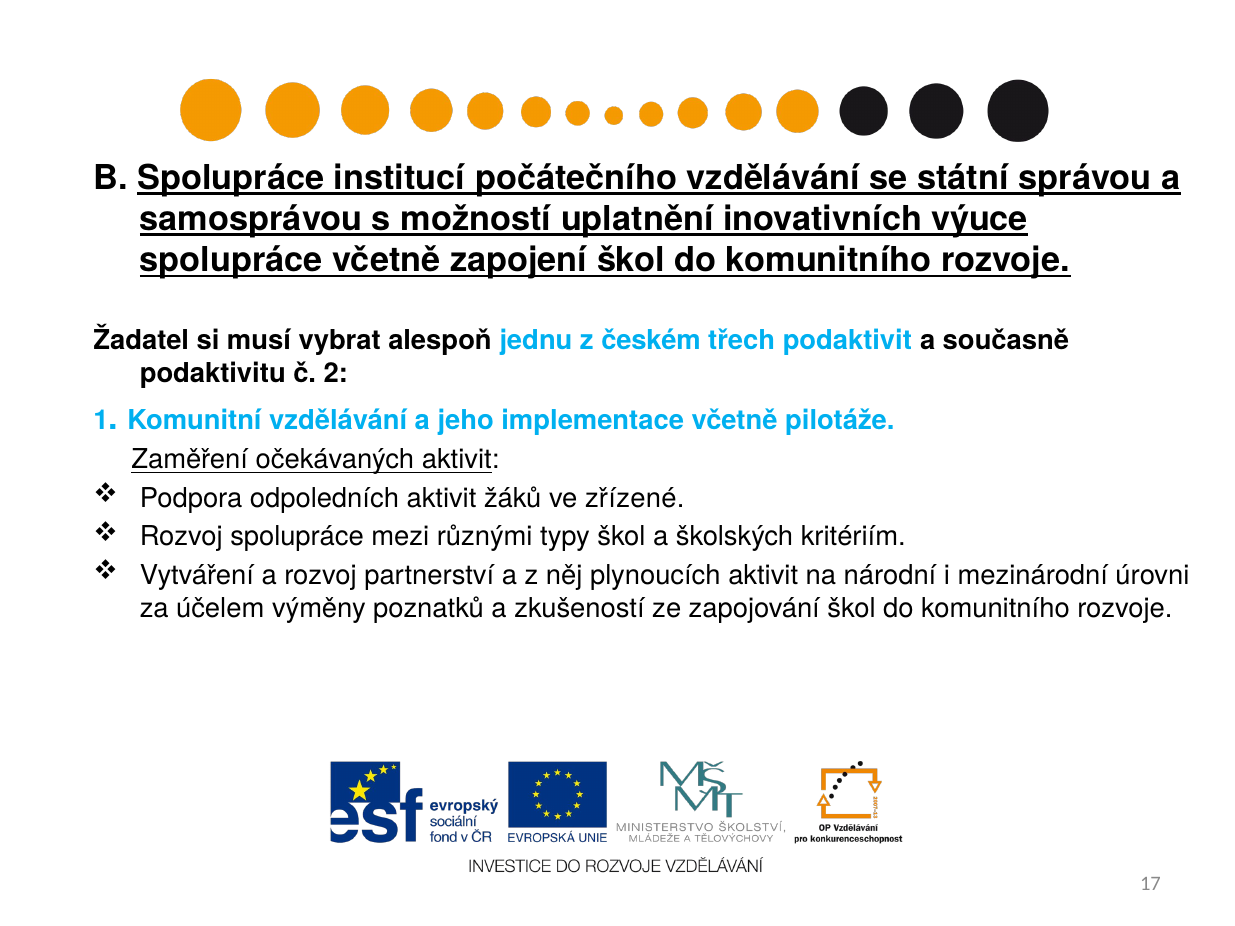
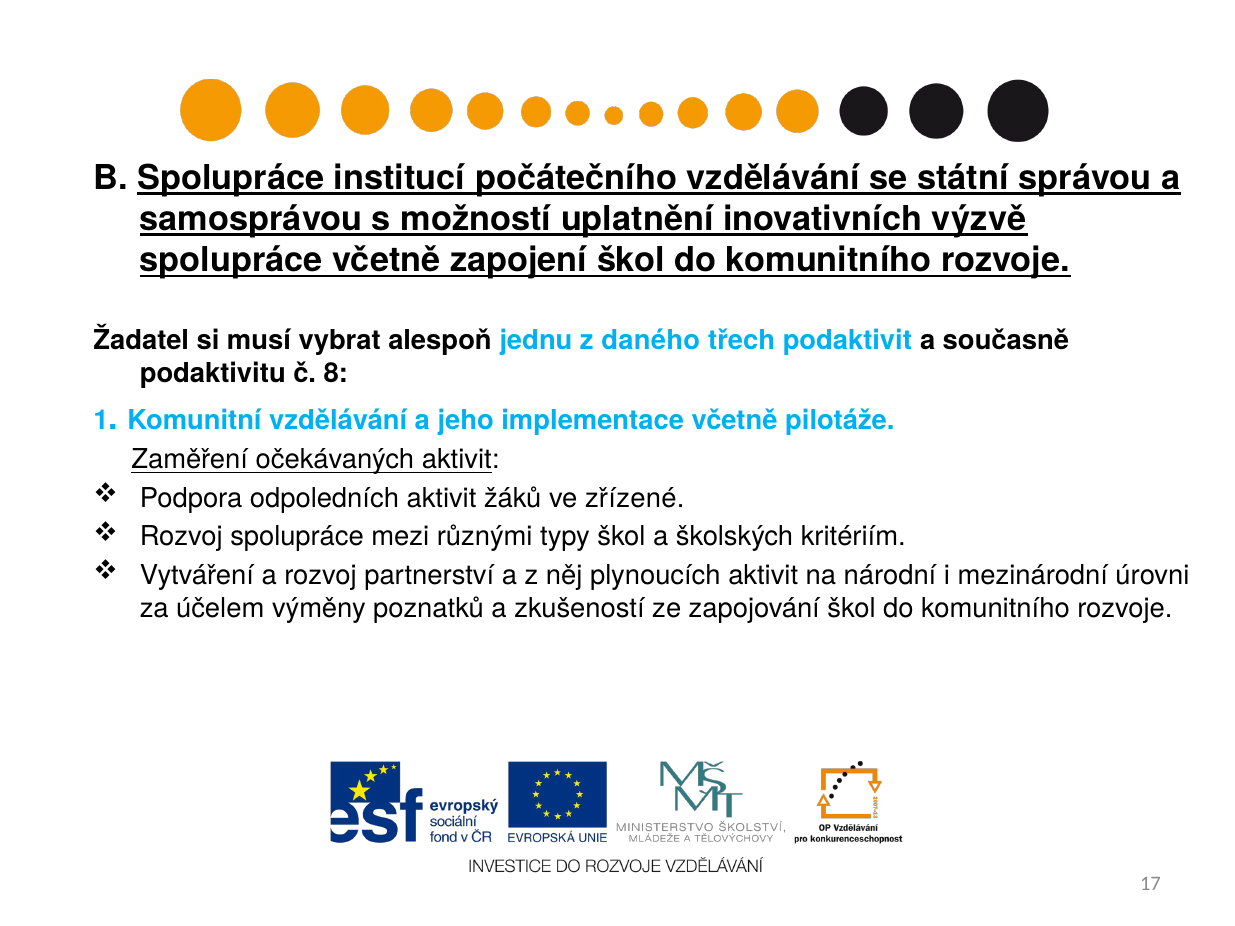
výuce: výuce -> výzvě
českém: českém -> daného
2: 2 -> 8
